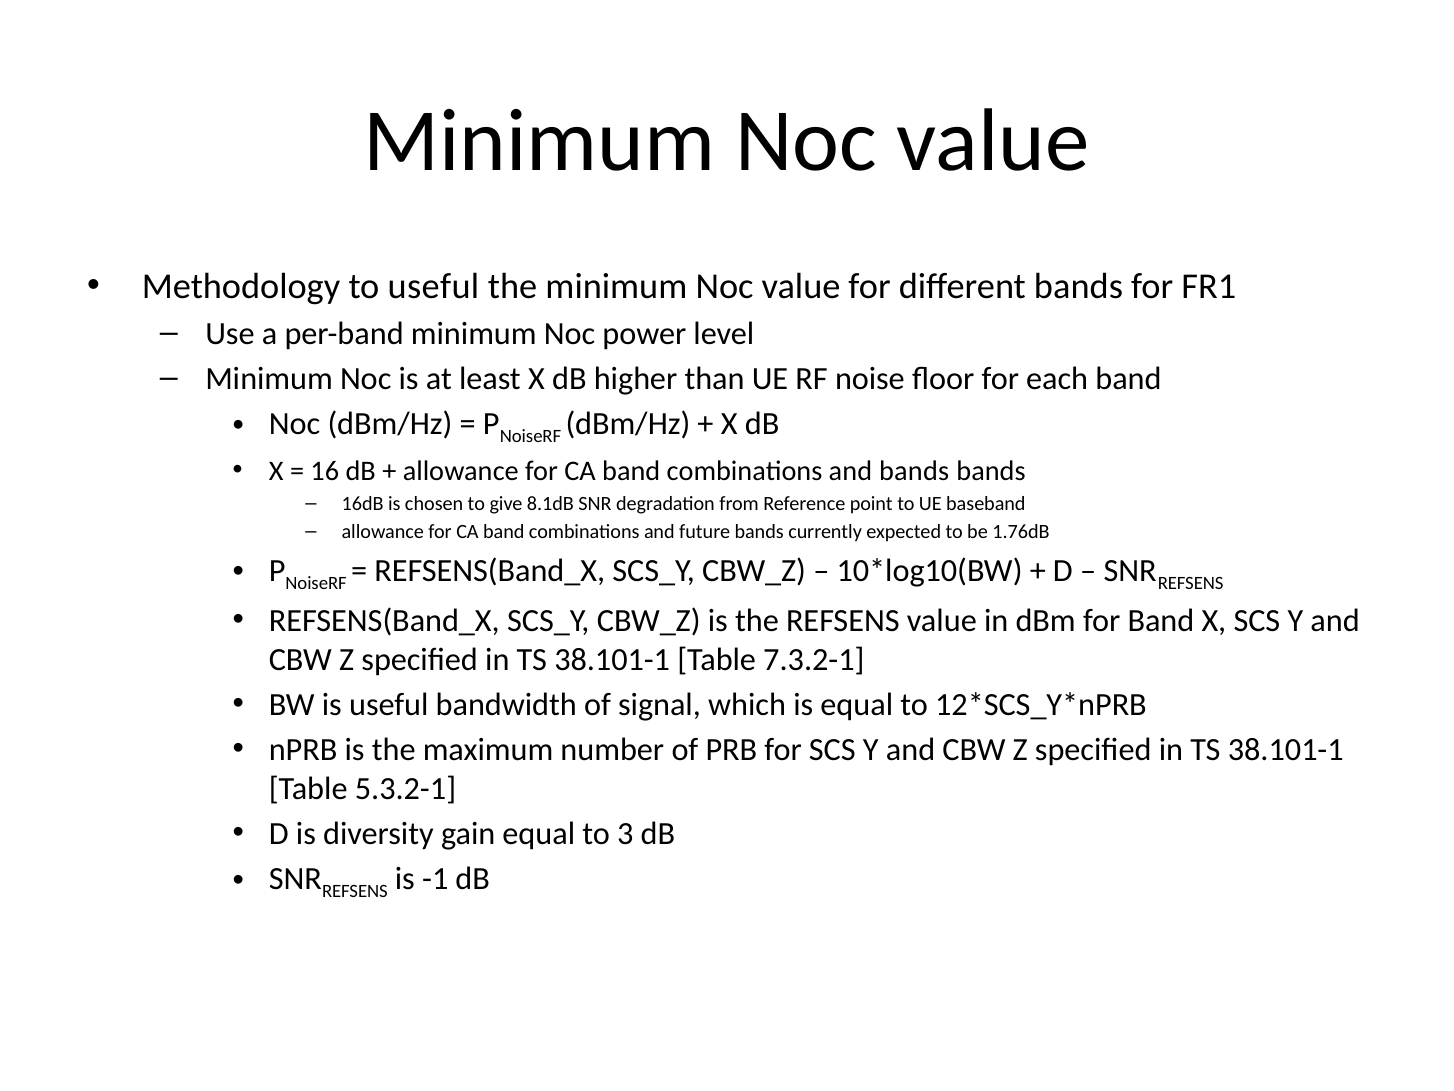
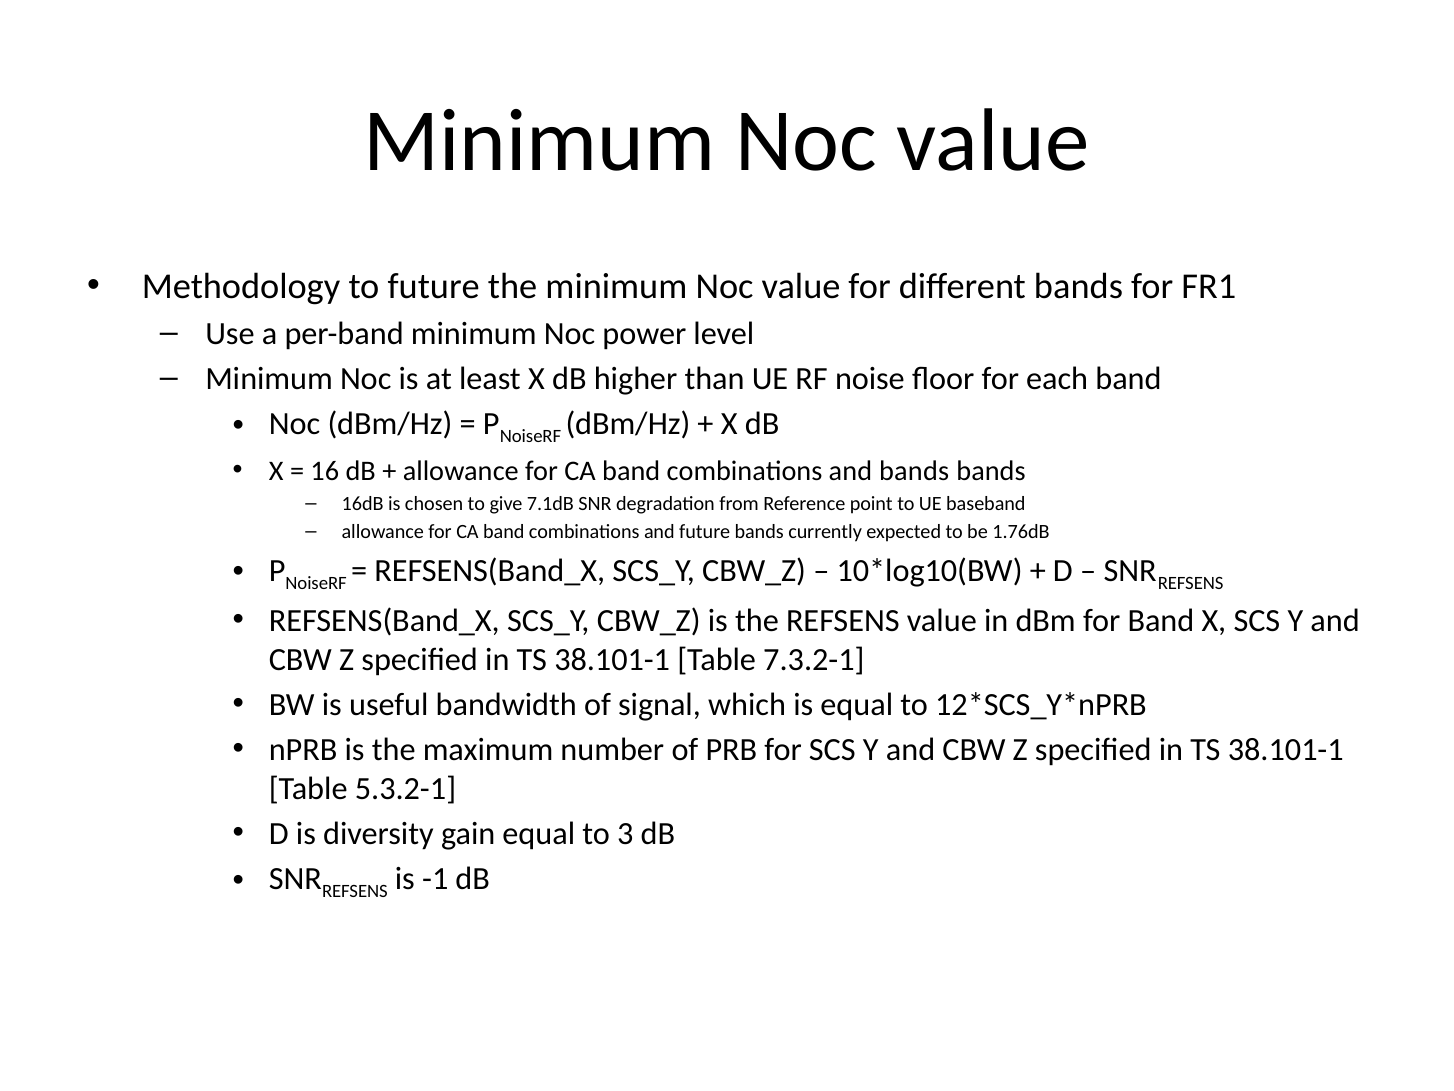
to useful: useful -> future
8.1dB: 8.1dB -> 7.1dB
